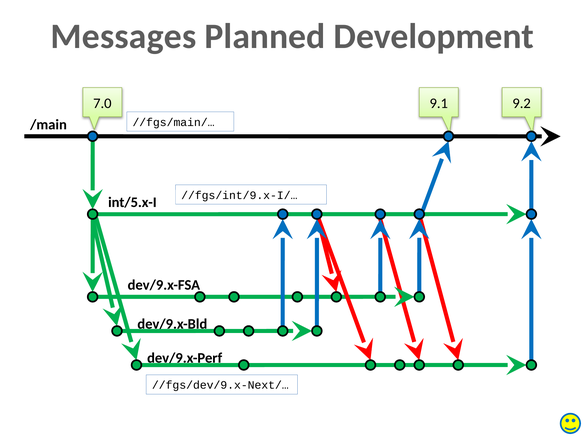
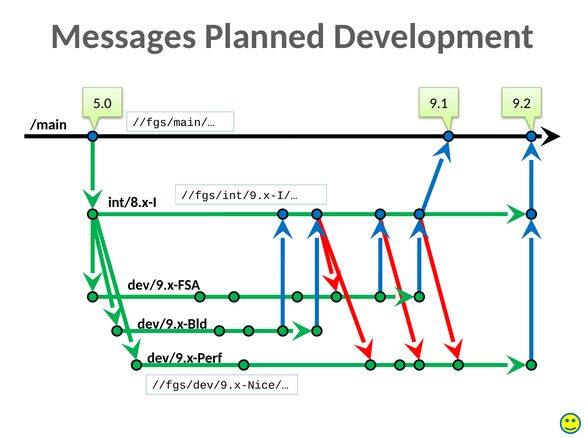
7.0: 7.0 -> 5.0
int/5.x-I: int/5.x-I -> int/8.x-I
//fgs/dev/9.x-Next/…: //fgs/dev/9.x-Next/… -> //fgs/dev/9.x-Nice/…
